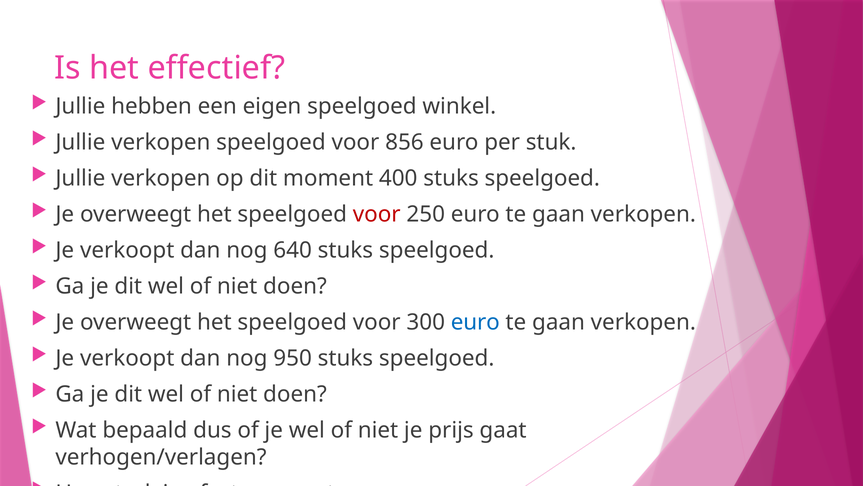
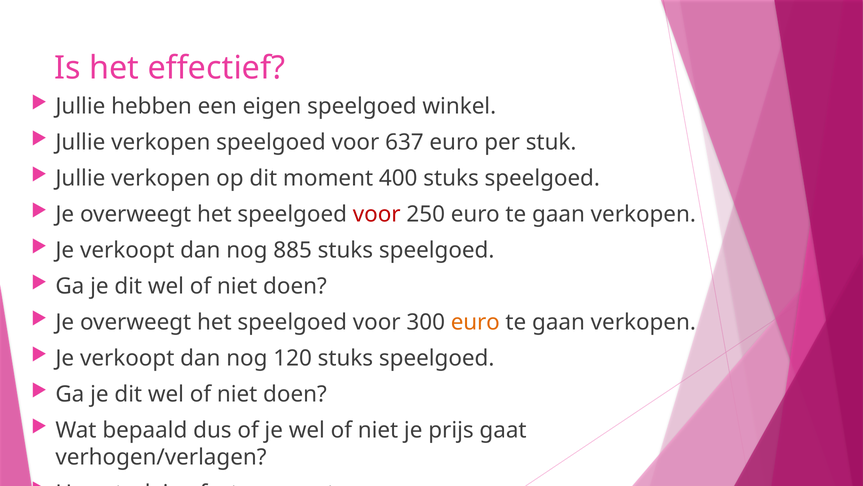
856: 856 -> 637
640: 640 -> 885
euro at (475, 322) colour: blue -> orange
950: 950 -> 120
